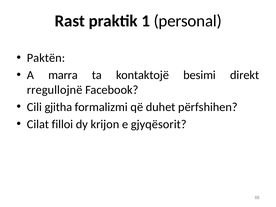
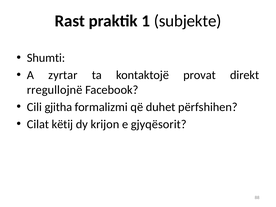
personal: personal -> subjekte
Paktën: Paktën -> Shumti
marra: marra -> zyrtar
besimi: besimi -> provat
filloi: filloi -> këtij
